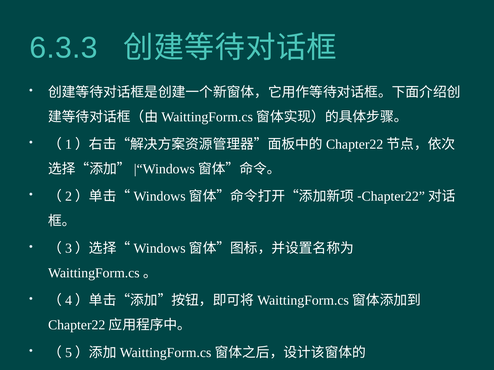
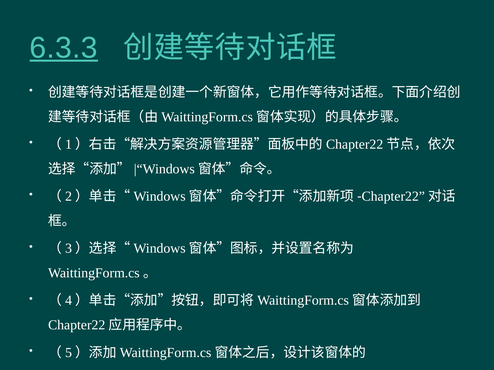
6.3.3 underline: none -> present
